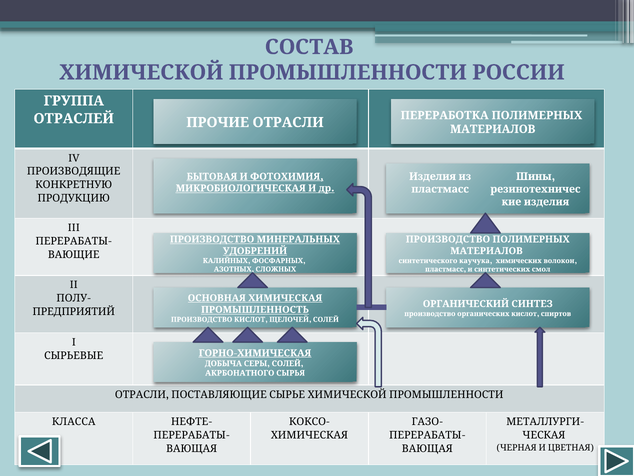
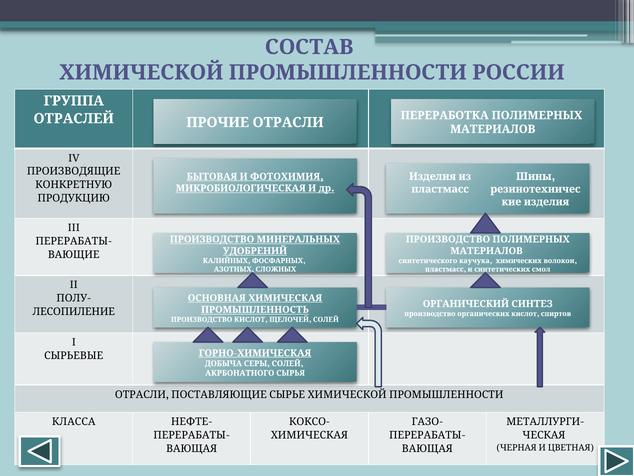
ПРЕДПРИЯТИЙ: ПРЕДПРИЯТИЙ -> ЛЕСОПИЛЕНИЕ
